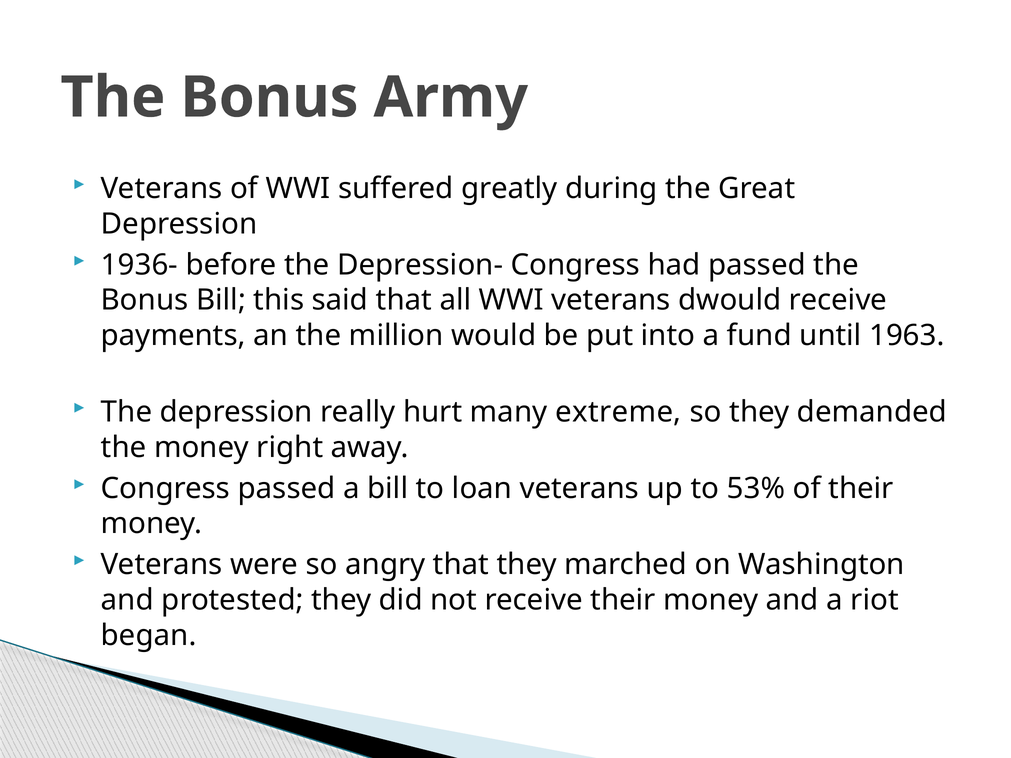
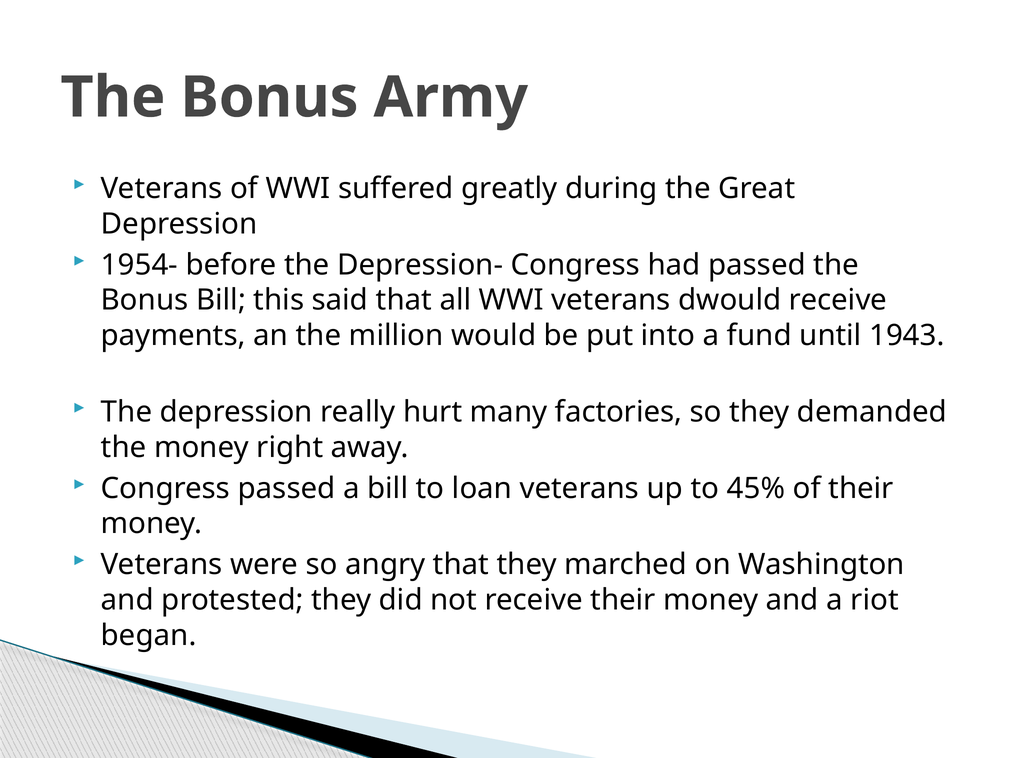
1936-: 1936- -> 1954-
1963: 1963 -> 1943
extreme: extreme -> factories
53%: 53% -> 45%
